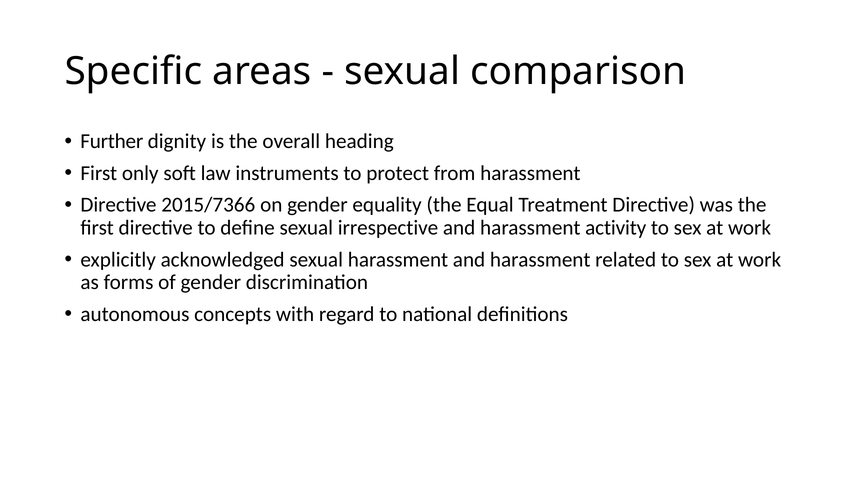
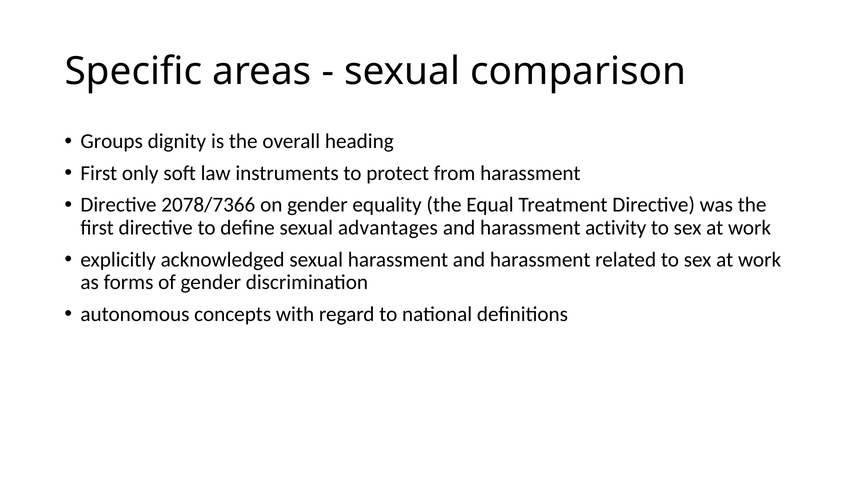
Further: Further -> Groups
2015/7366: 2015/7366 -> 2078/7366
irrespective: irrespective -> advantages
